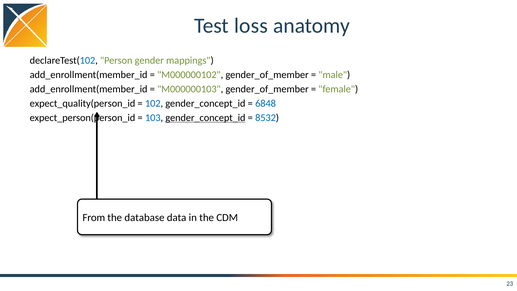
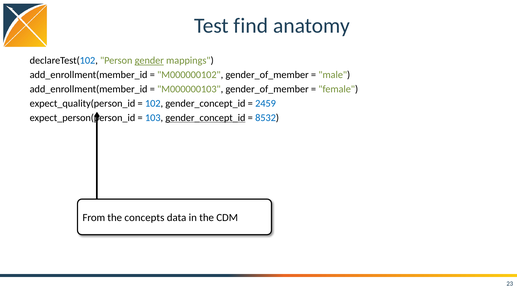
loss: loss -> find
gender underline: none -> present
6848: 6848 -> 2459
database: database -> concepts
